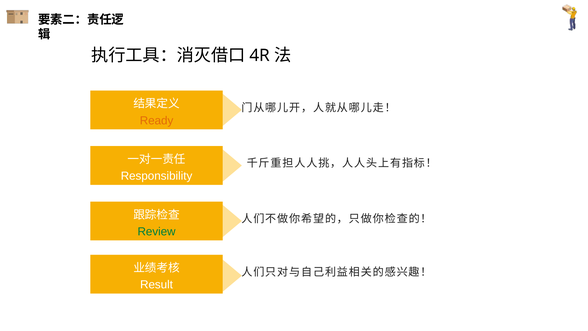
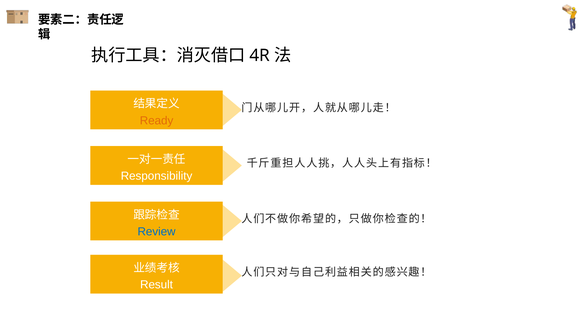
Review colour: green -> blue
